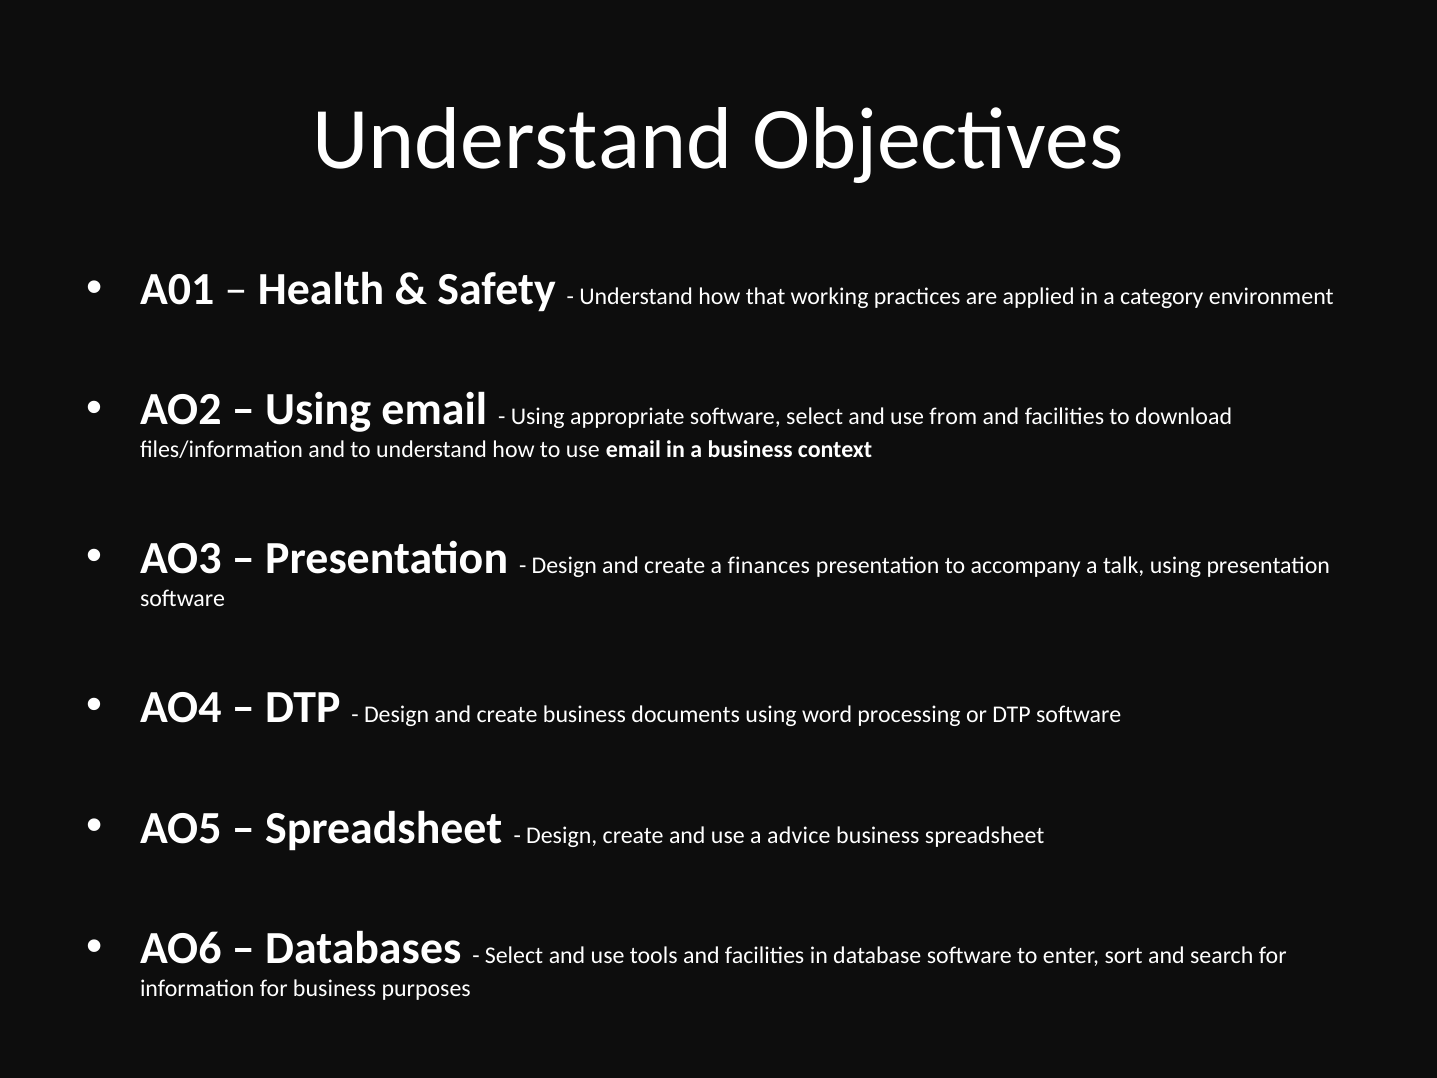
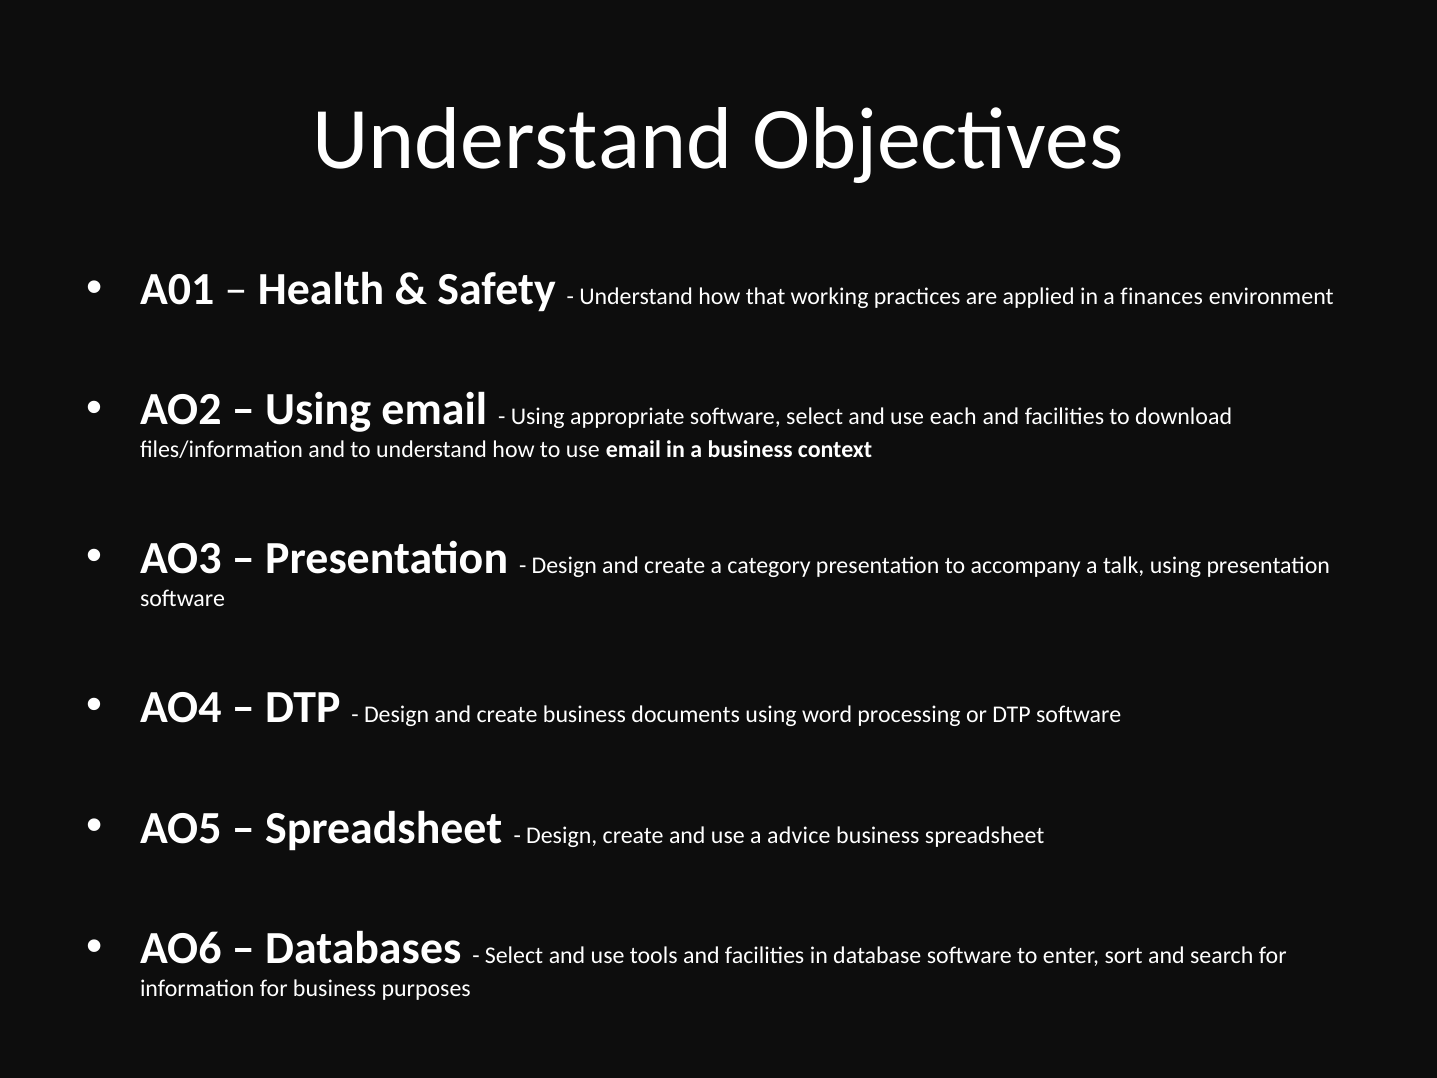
category: category -> finances
from: from -> each
finances: finances -> category
